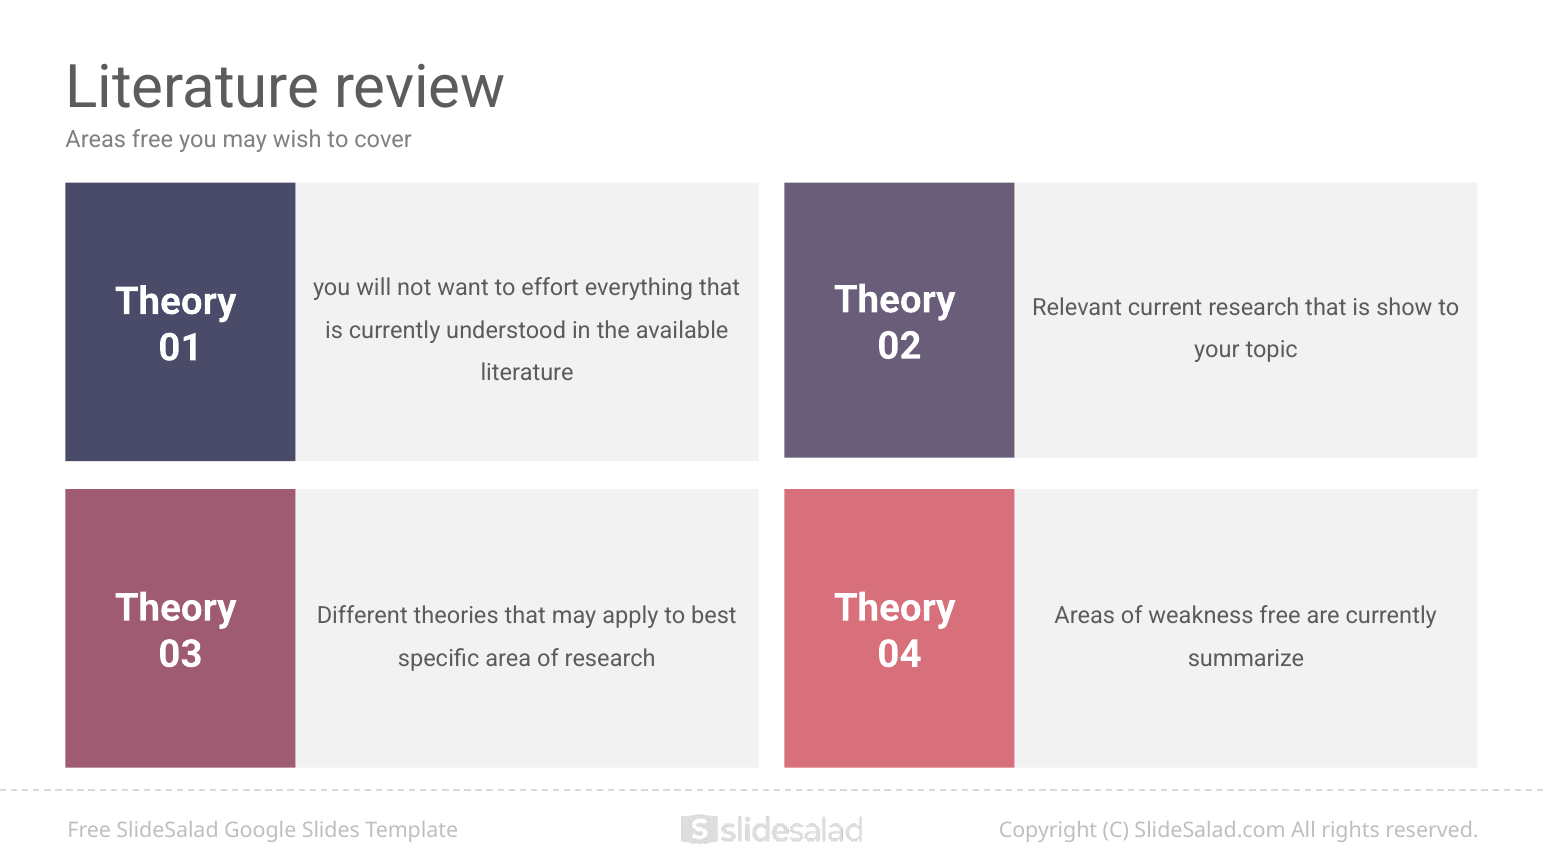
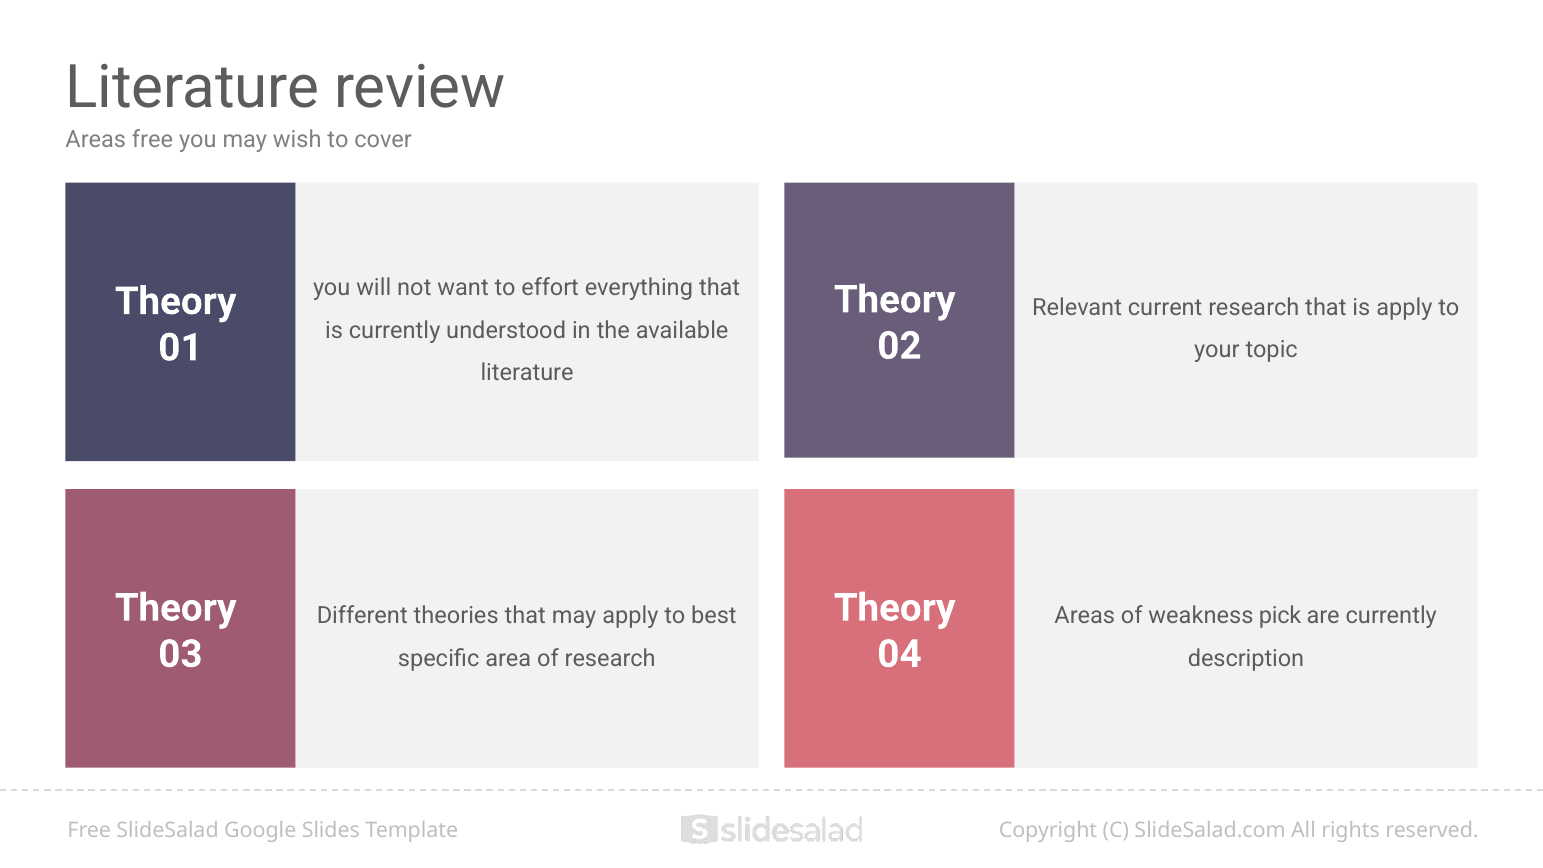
is show: show -> apply
weakness free: free -> pick
summarize: summarize -> description
